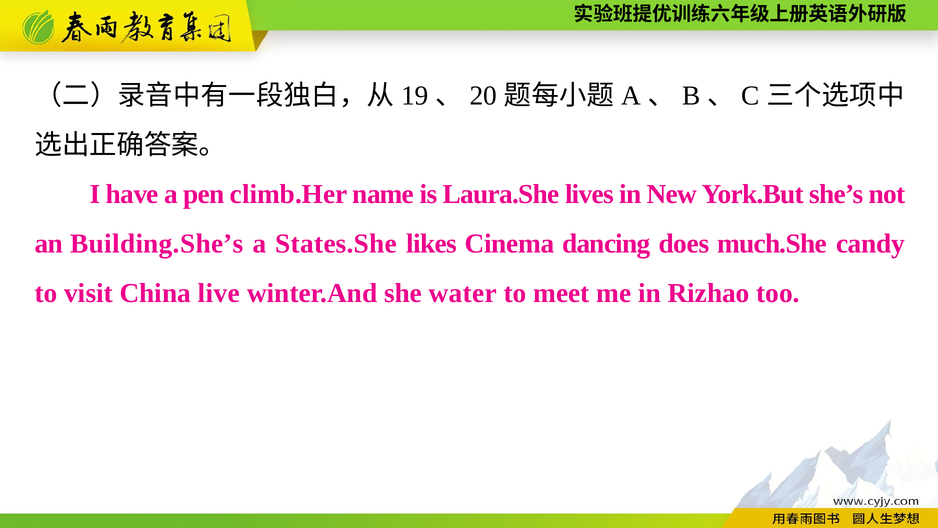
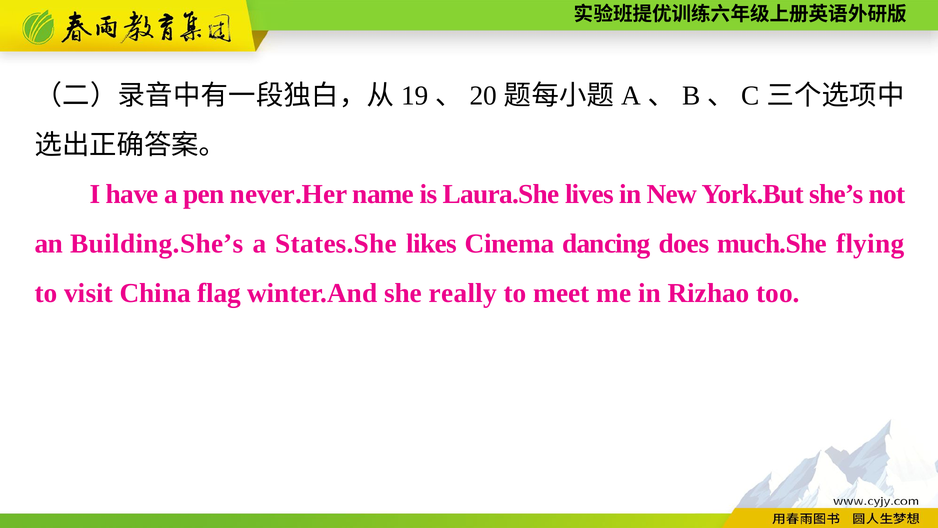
climb.Her: climb.Her -> never.Her
candy: candy -> flying
live: live -> flag
water: water -> really
